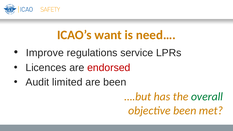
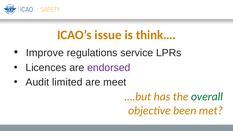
want: want -> issue
need…: need… -> think…
endorsed colour: red -> purple
are been: been -> meet
